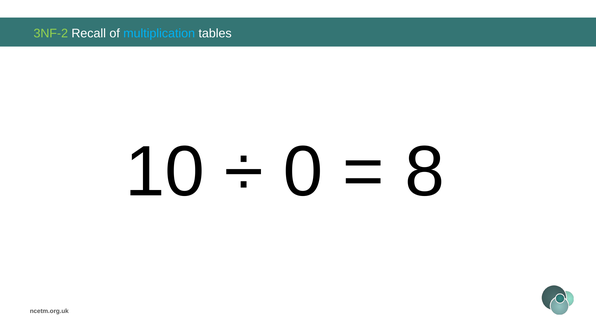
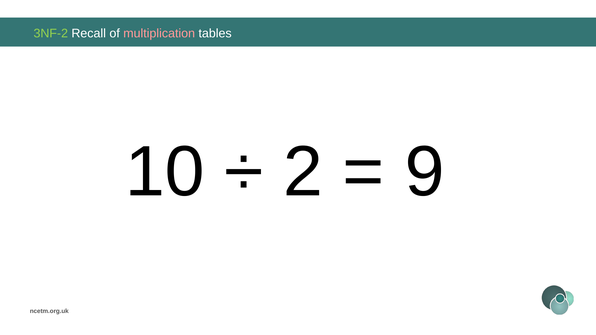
multiplication colour: light blue -> pink
0: 0 -> 2
8: 8 -> 9
